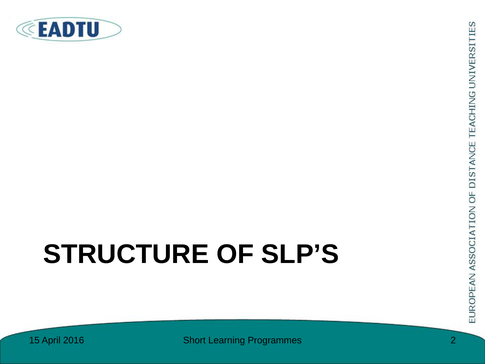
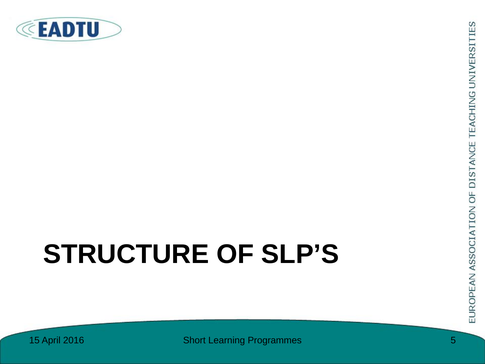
2: 2 -> 5
